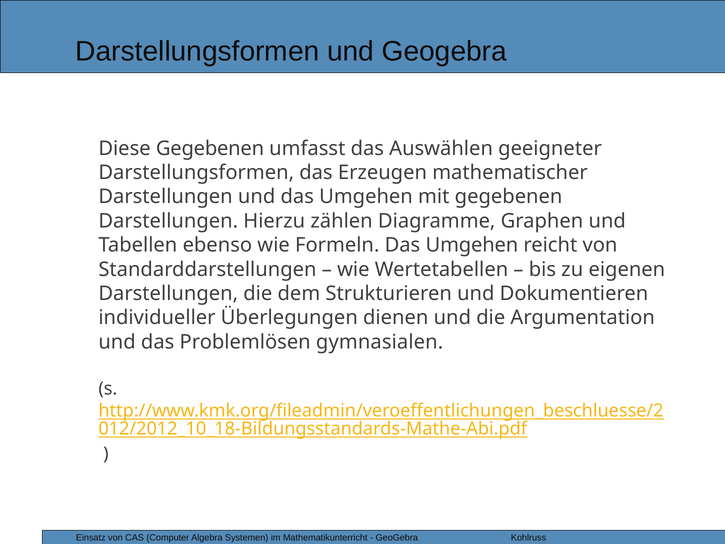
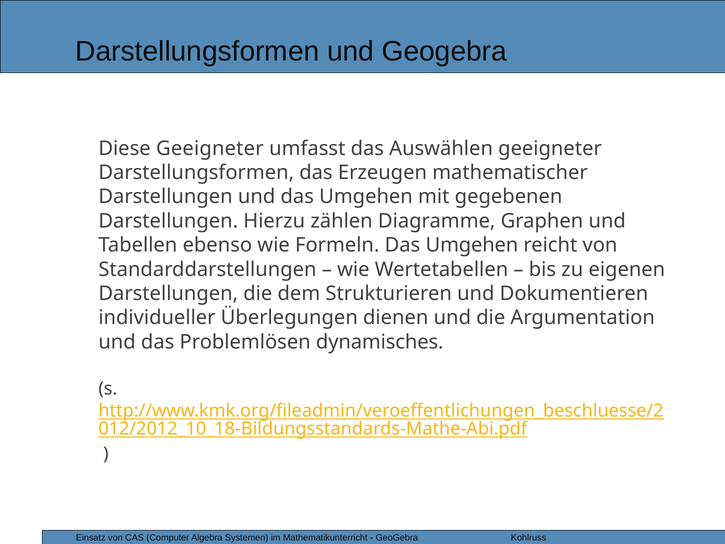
Diese Gegebenen: Gegebenen -> Geeigneter
gymnasialen: gymnasialen -> dynamisches
